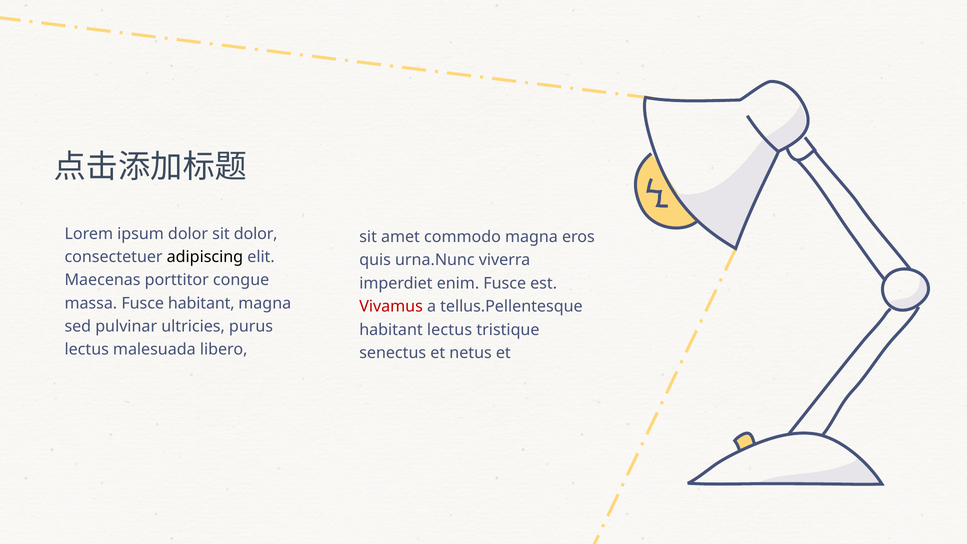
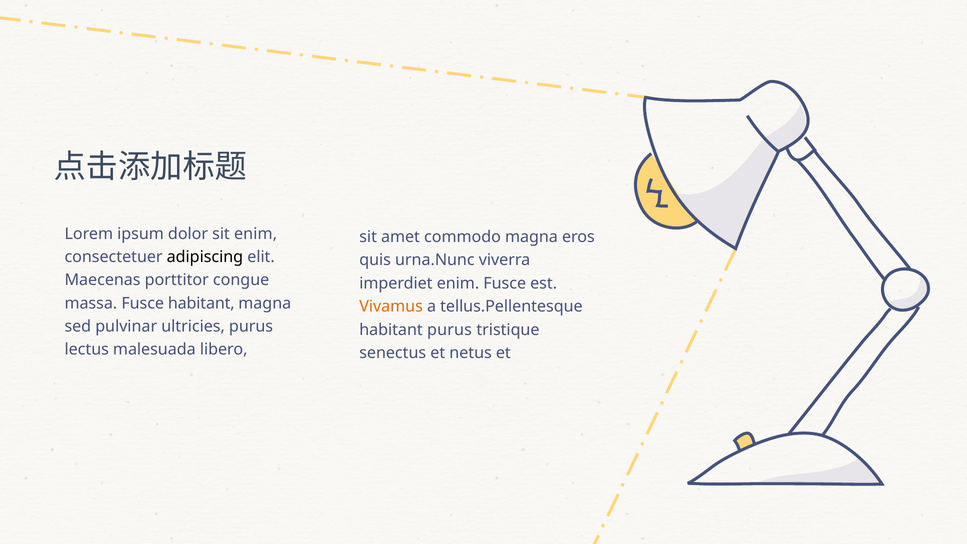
sit dolor: dolor -> enim
Vivamus colour: red -> orange
habitant lectus: lectus -> purus
